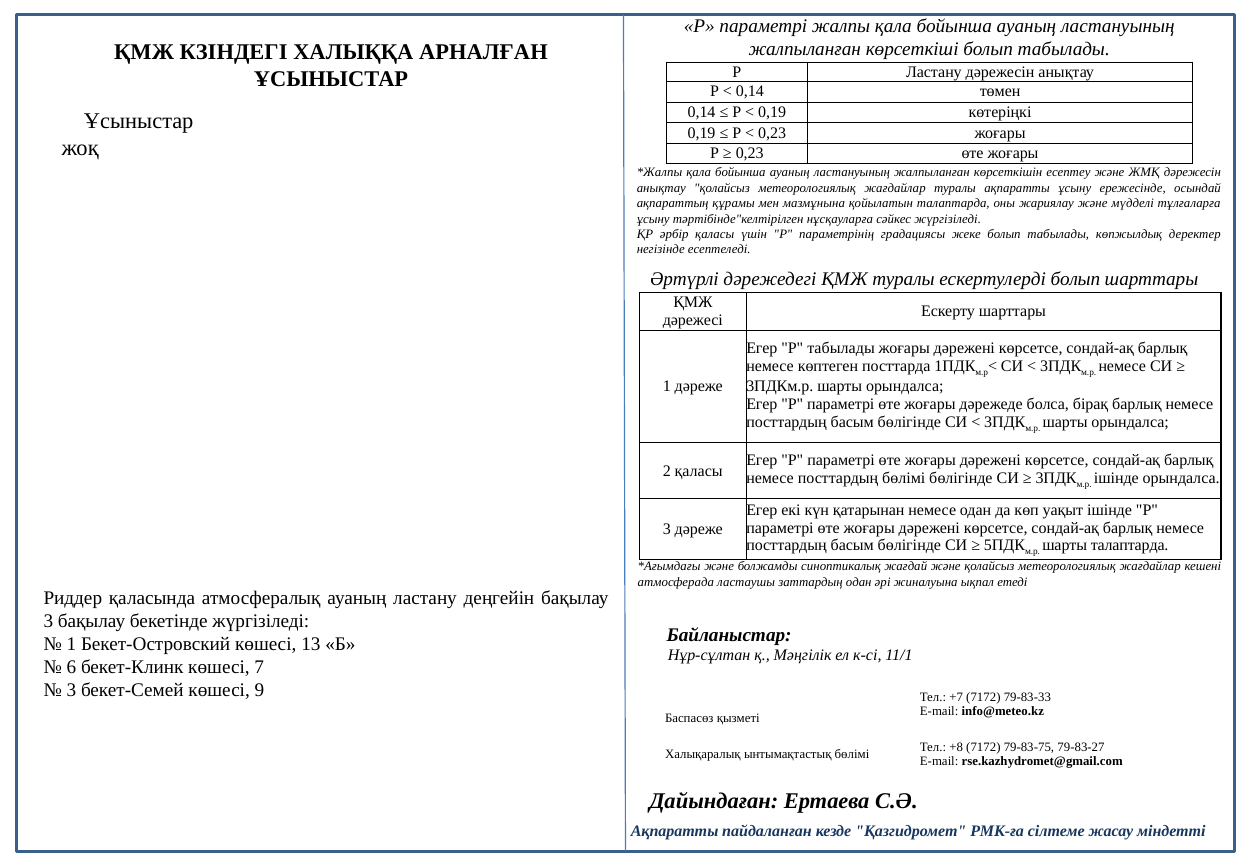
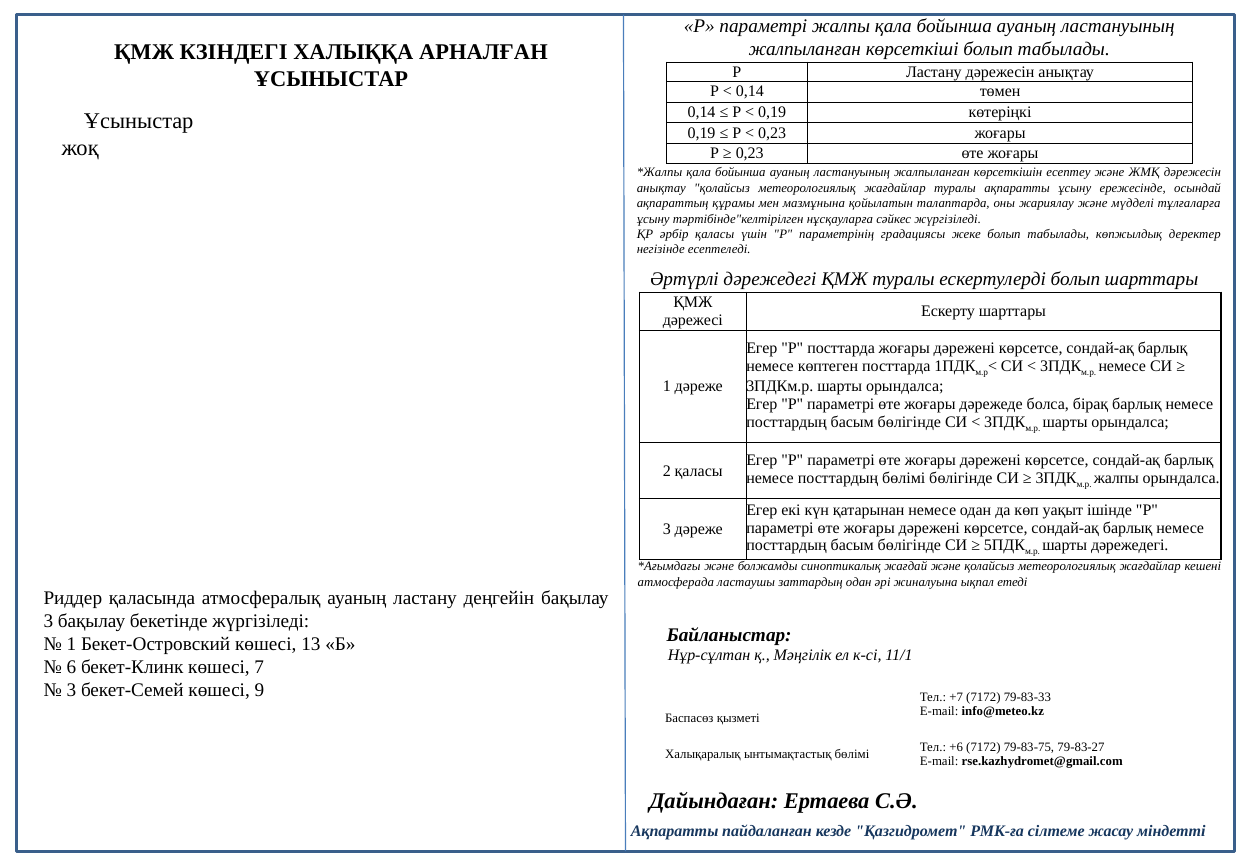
Р табылады: табылады -> посттарда
ішінде at (1116, 478): ішінде -> жалпы
шарты талаптарда: талаптарда -> дәрежедегі
+8: +8 -> +6
